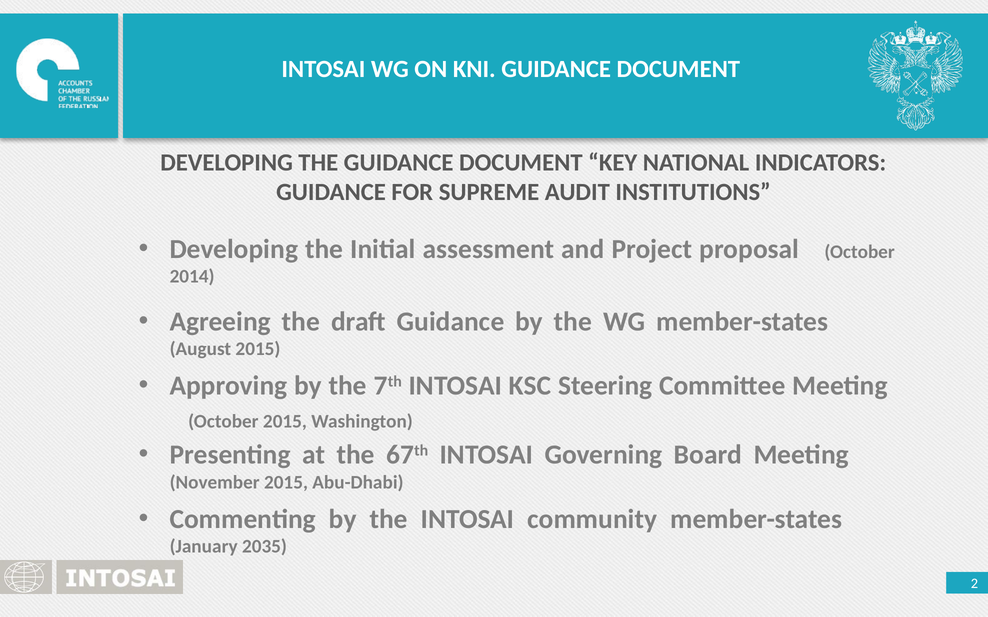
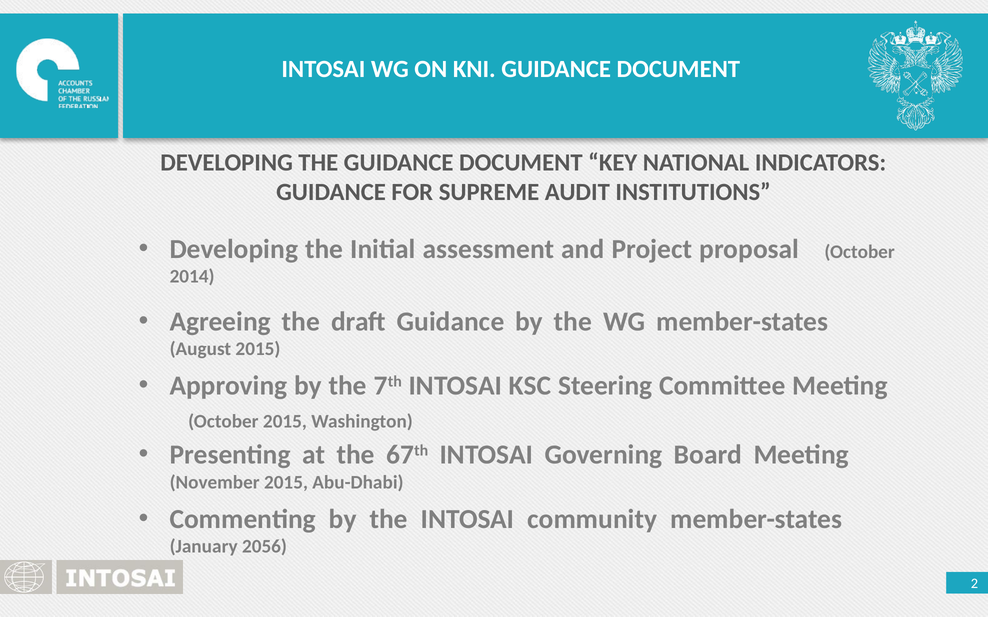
2035: 2035 -> 2056
